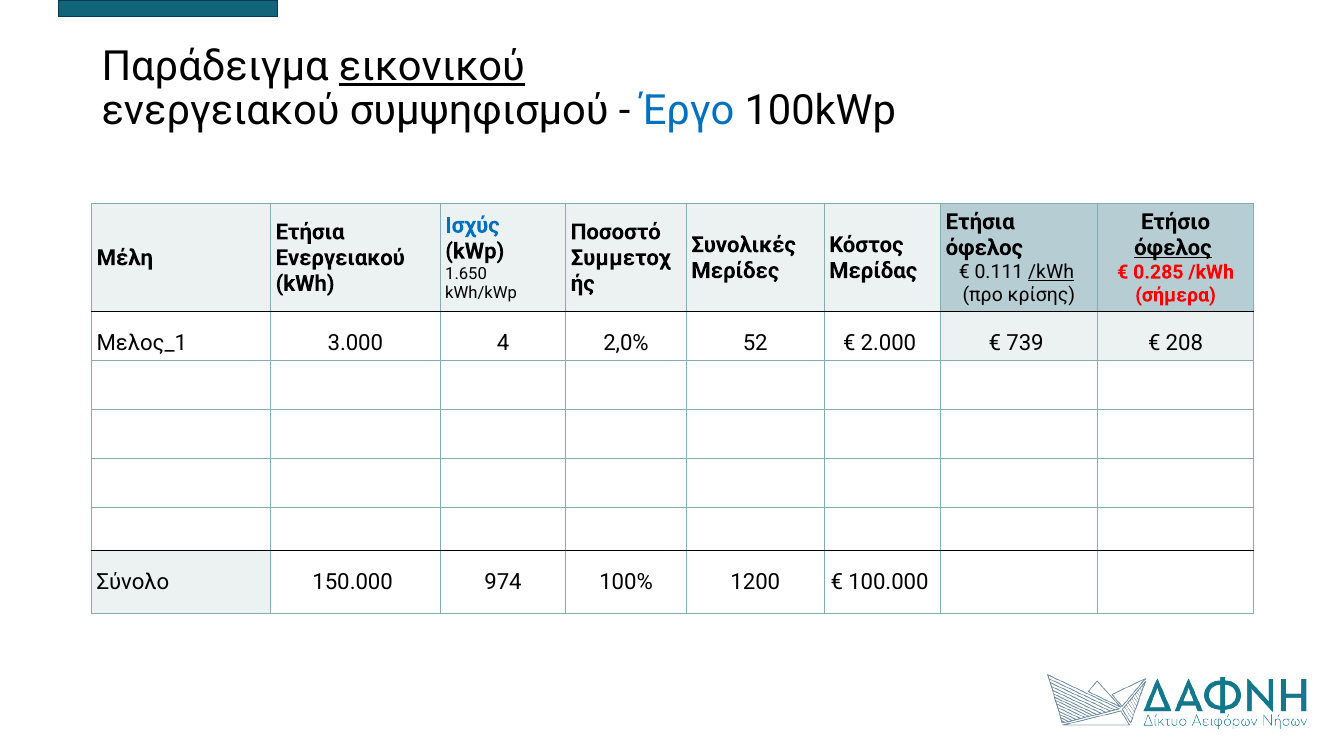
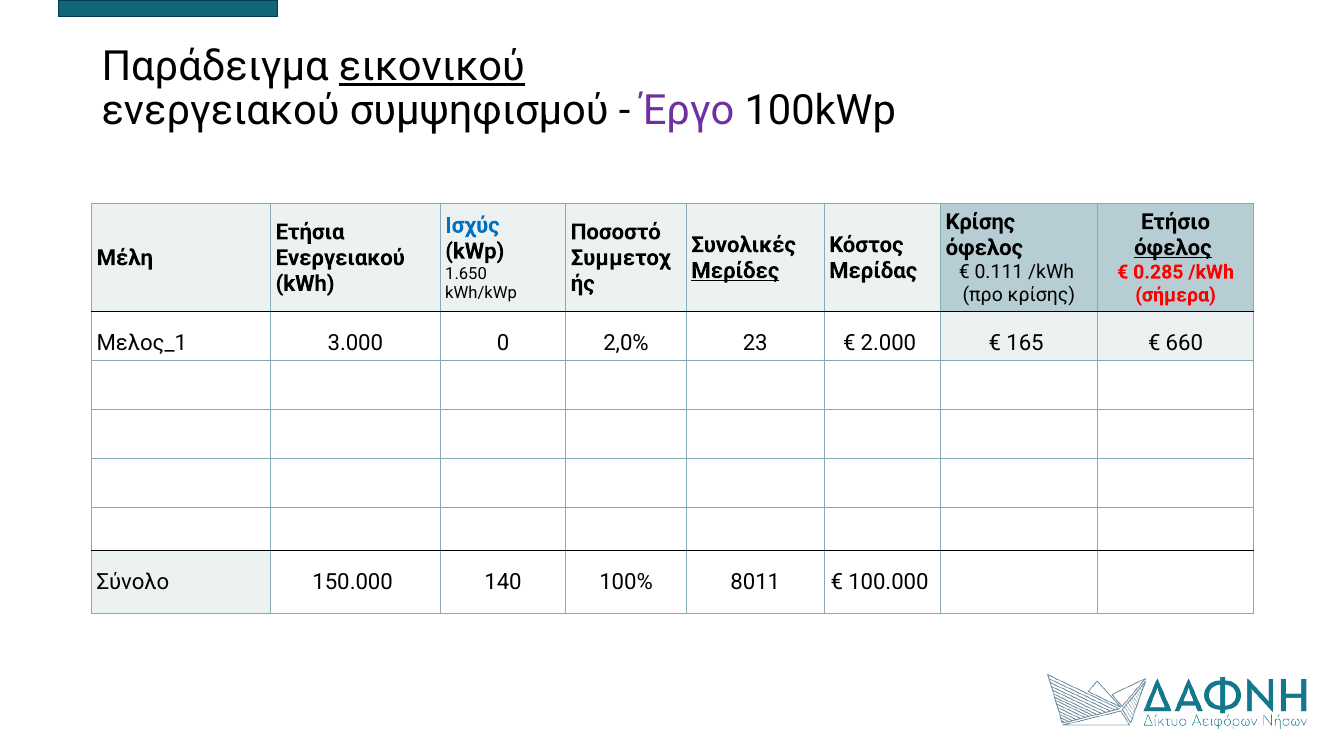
Έργο colour: blue -> purple
Ετήσια at (980, 222): Ετήσια -> Κρίσης
Μερίδες underline: none -> present
/kWh at (1051, 272) underline: present -> none
4: 4 -> 0
52: 52 -> 23
739: 739 -> 165
208: 208 -> 660
974: 974 -> 140
1200: 1200 -> 8011
